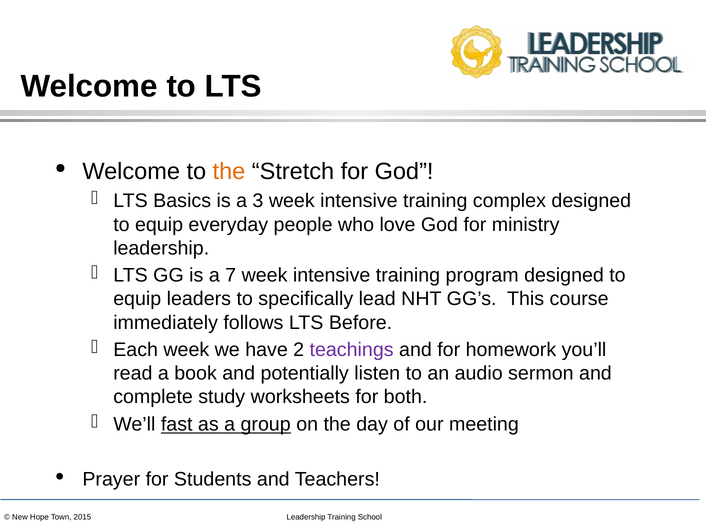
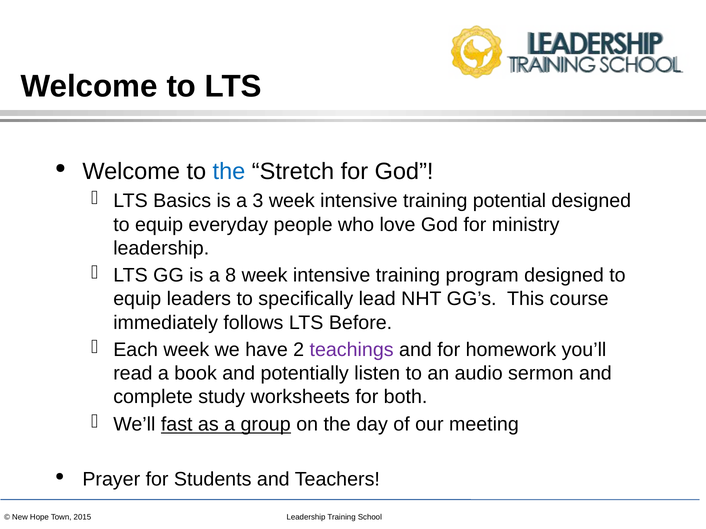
the at (229, 172) colour: orange -> blue
complex: complex -> potential
7: 7 -> 8
